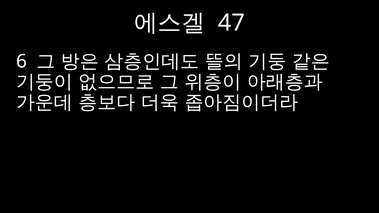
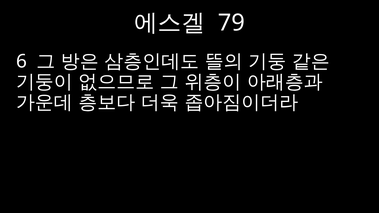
47: 47 -> 79
